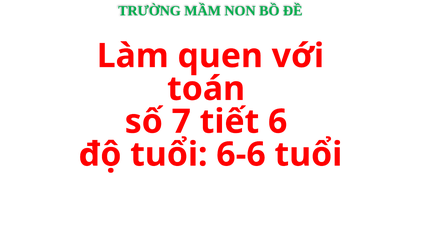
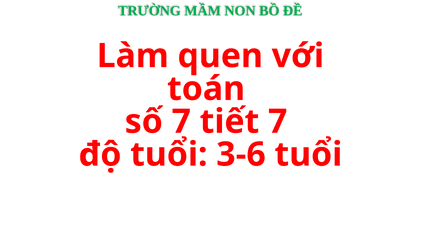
tiết 6: 6 -> 7
6-6: 6-6 -> 3-6
